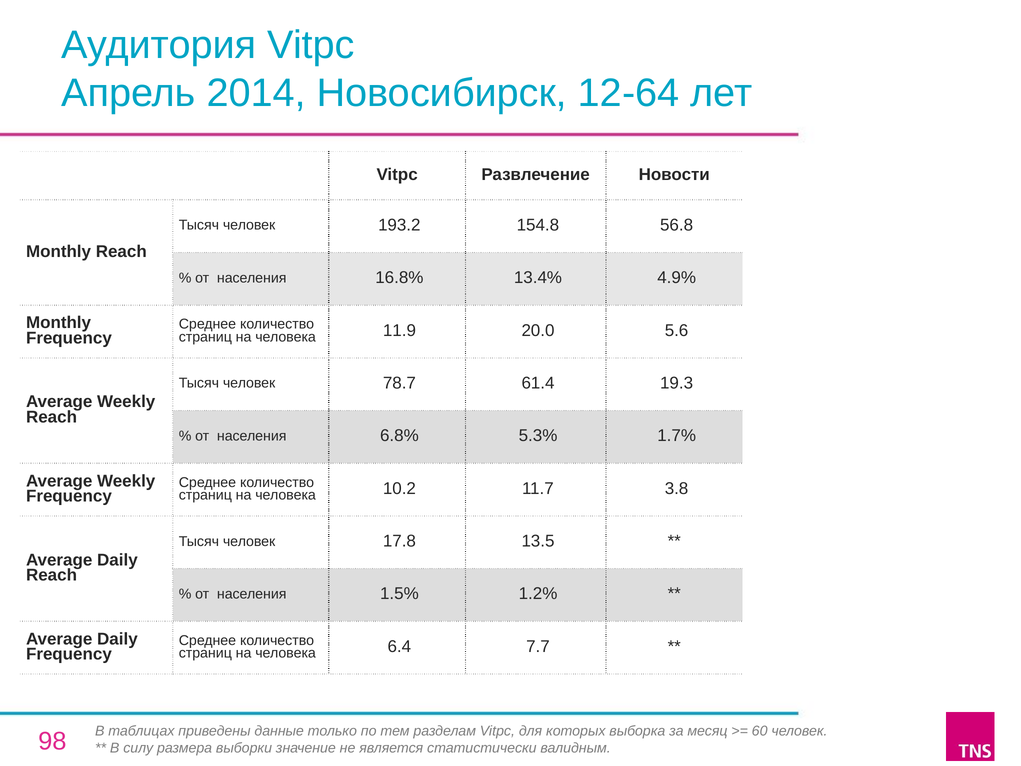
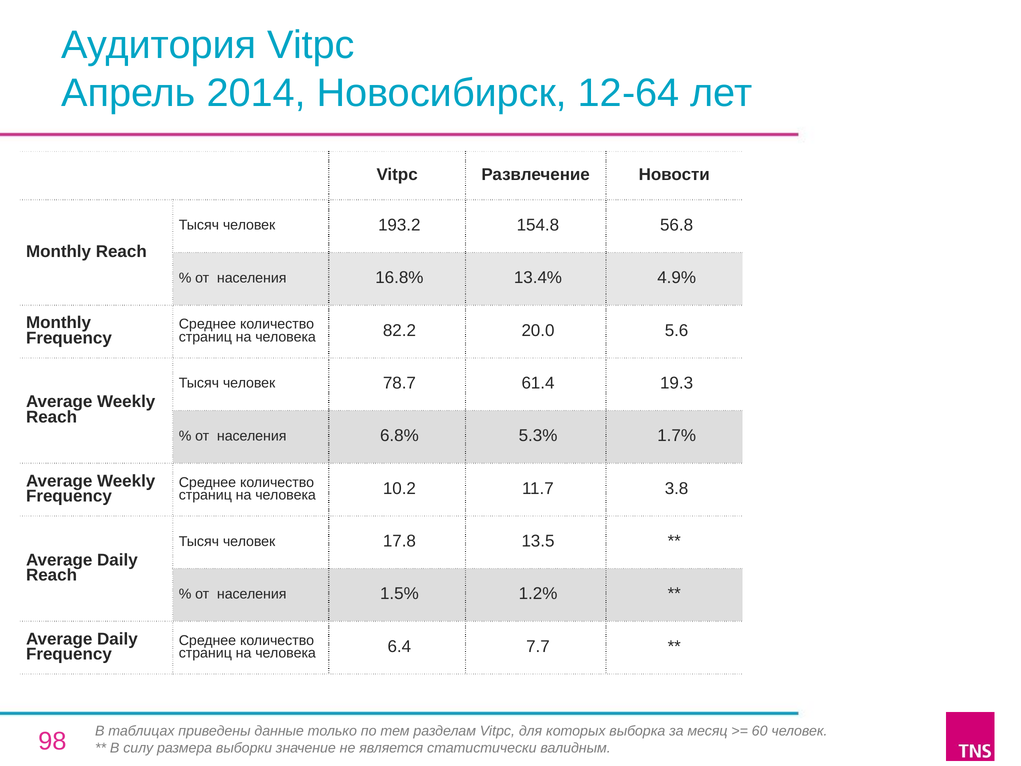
11.9: 11.9 -> 82.2
